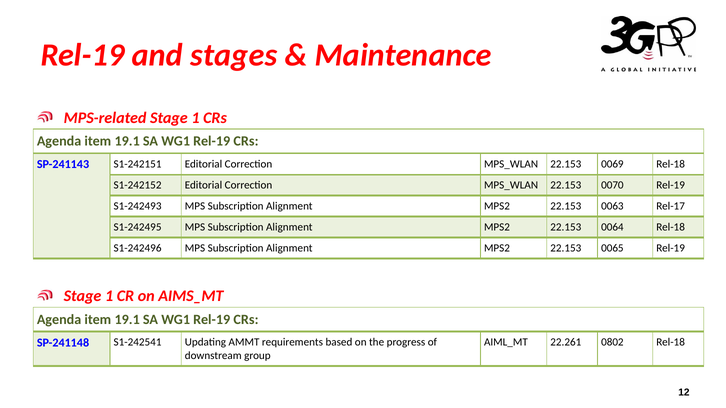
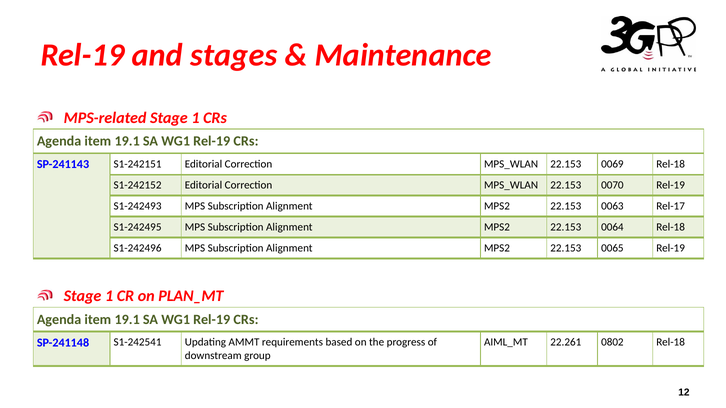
AIMS_MT: AIMS_MT -> PLAN_MT
